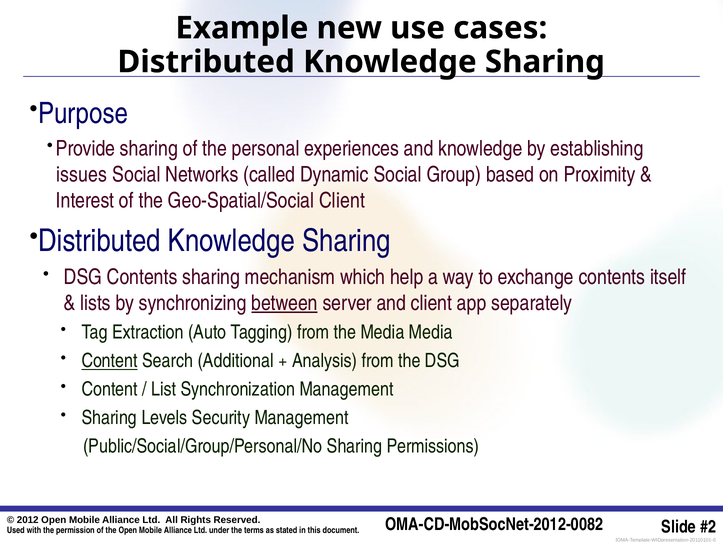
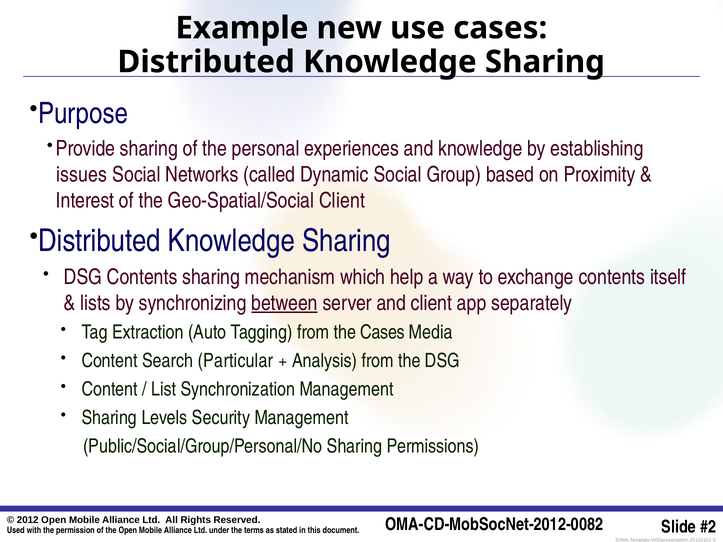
the Media: Media -> Cases
Content at (110, 361) underline: present -> none
Additional: Additional -> Particular
